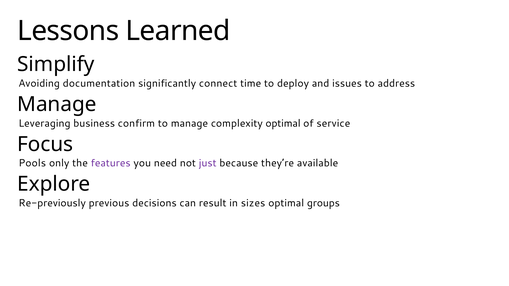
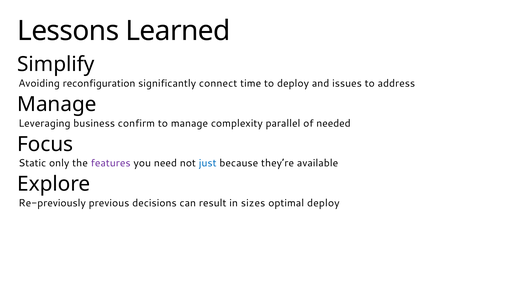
documentation: documentation -> reconfiguration
complexity optimal: optimal -> parallel
service: service -> needed
Pools: Pools -> Static
just colour: purple -> blue
optimal groups: groups -> deploy
